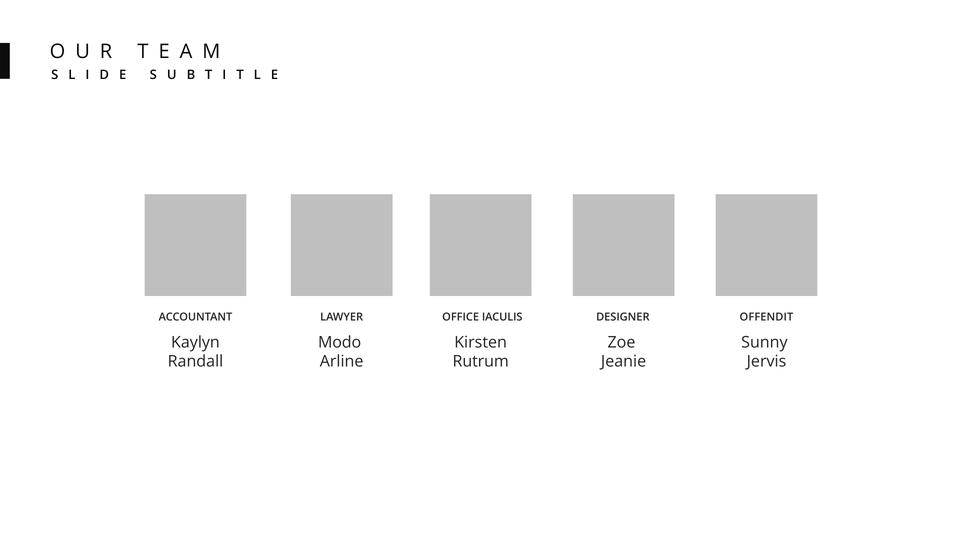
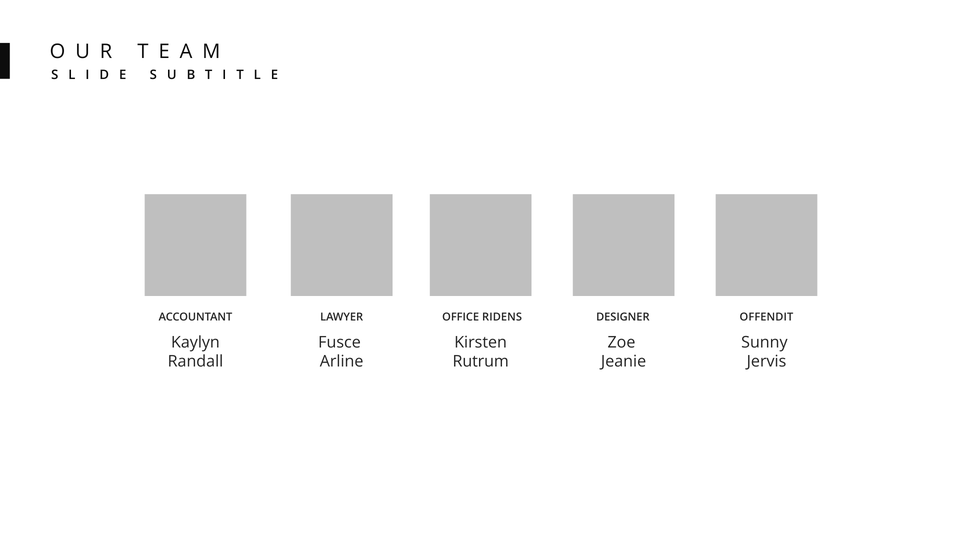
IACULIS: IACULIS -> RIDENS
Modo: Modo -> Fusce
